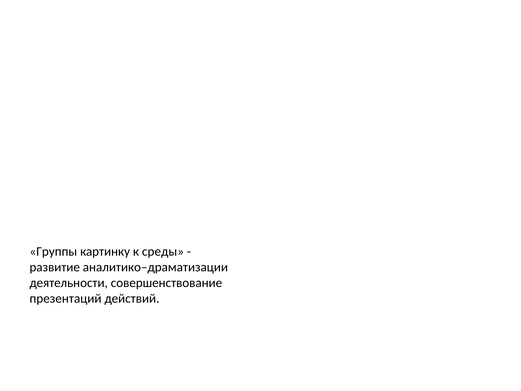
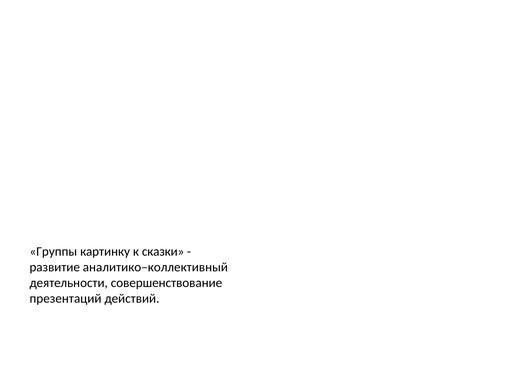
среды: среды -> сказки
аналитико–драматизации: аналитико–драматизации -> аналитико–коллективный
